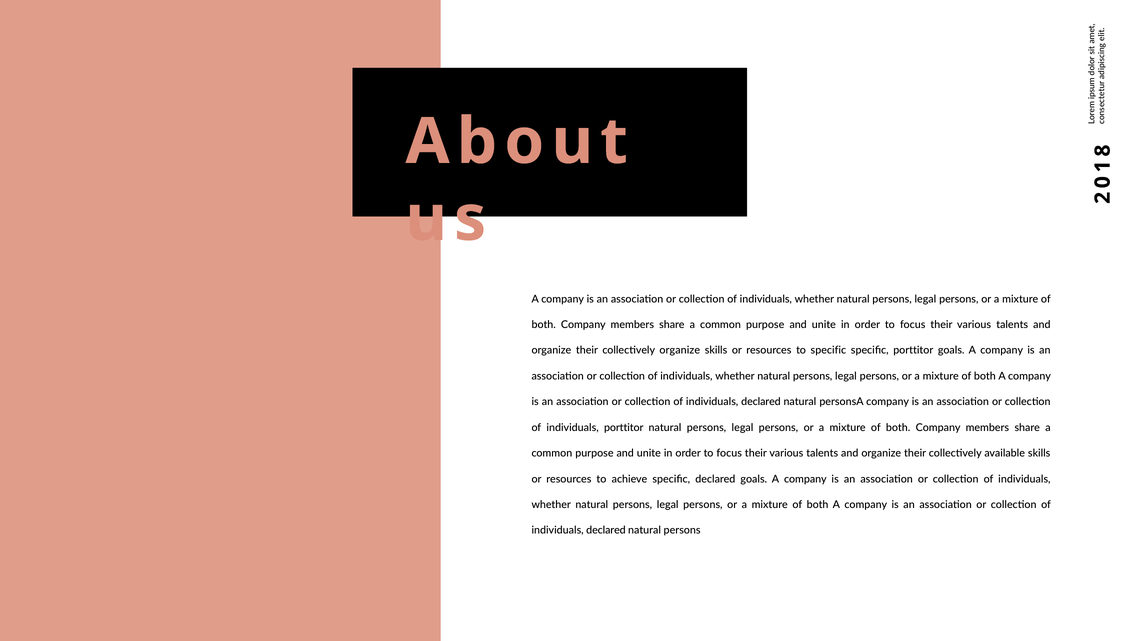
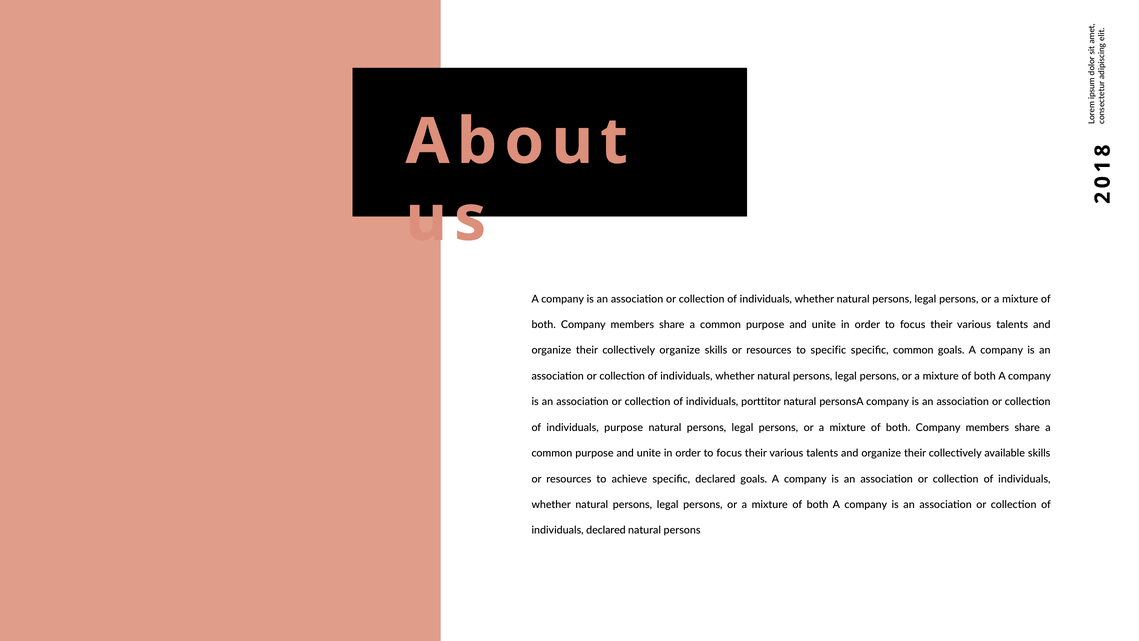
specific porttitor: porttitor -> common
declared at (761, 402): declared -> porttitor
individuals porttitor: porttitor -> purpose
